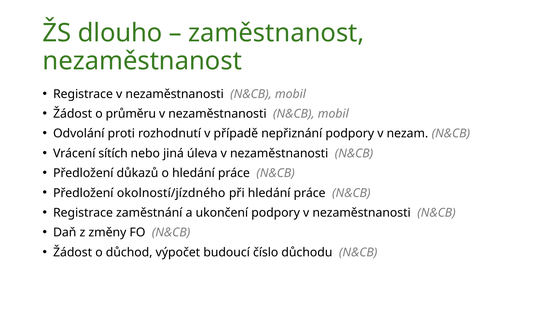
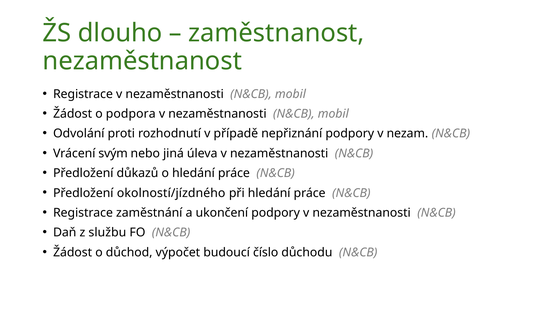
průměru: průměru -> podpora
sítích: sítích -> svým
změny: změny -> službu
